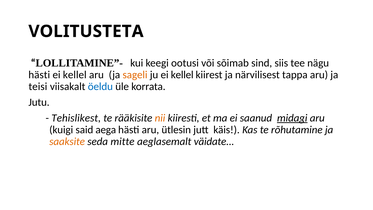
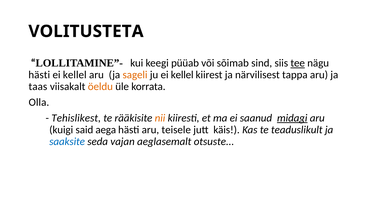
ootusi: ootusi -> püüab
tee underline: none -> present
teisi: teisi -> taas
öeldu colour: blue -> orange
Jutu: Jutu -> Olla
ütlesin: ütlesin -> teisele
rõhutamine: rõhutamine -> teaduslikult
saaksite colour: orange -> blue
mitte: mitte -> vajan
väidate: väidate -> otsuste
